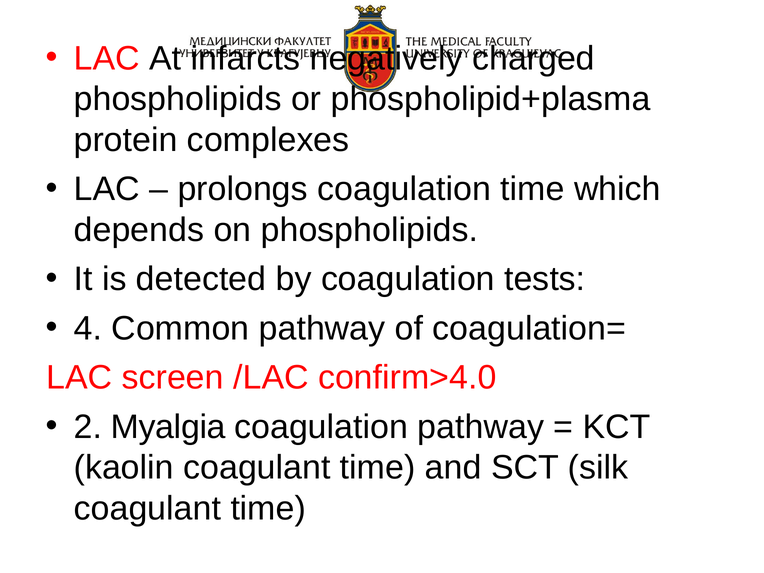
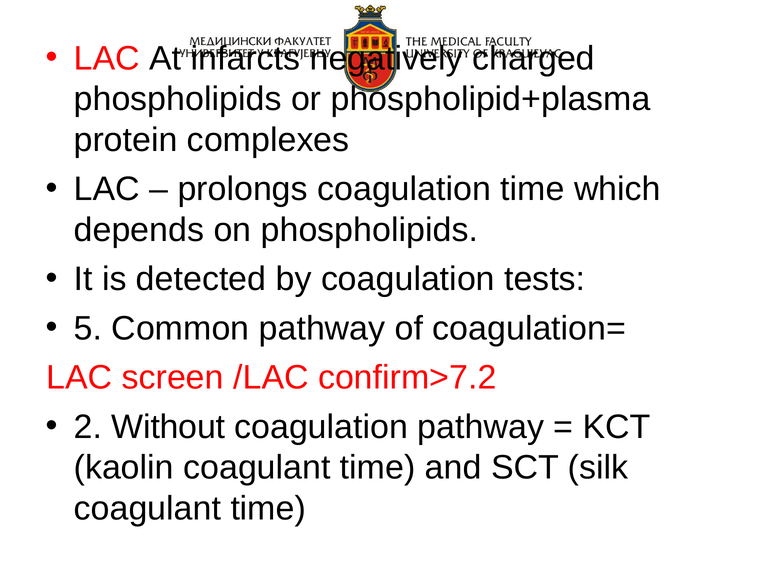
4: 4 -> 5
confirm>4.0: confirm>4.0 -> confirm>7.2
Myalgia: Myalgia -> Without
